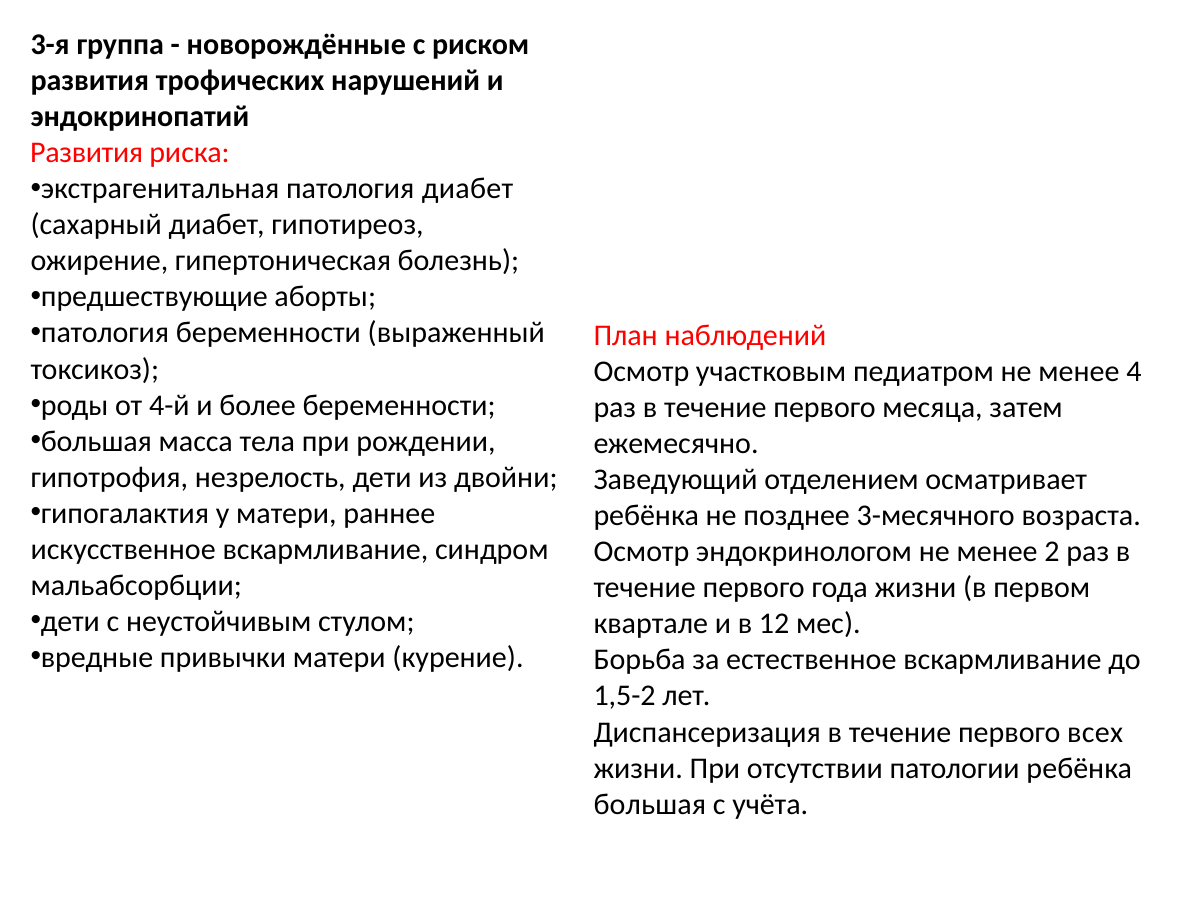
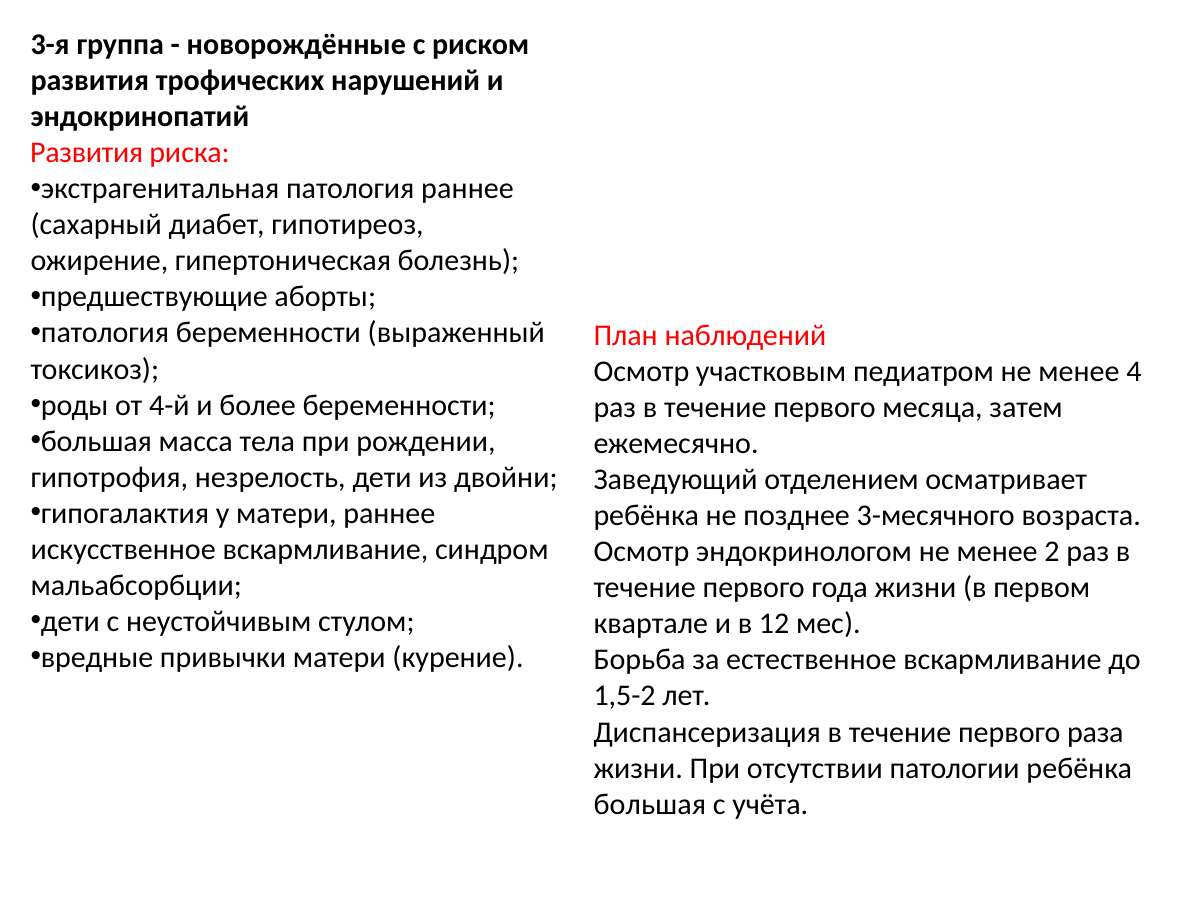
патология диабет: диабет -> раннее
всех: всех -> раза
